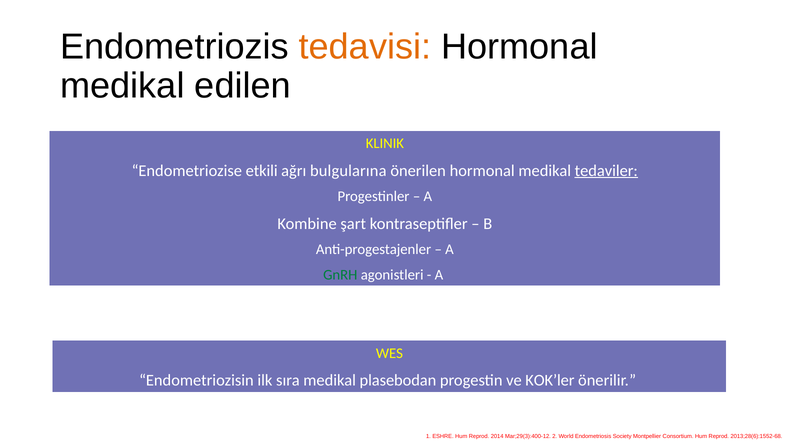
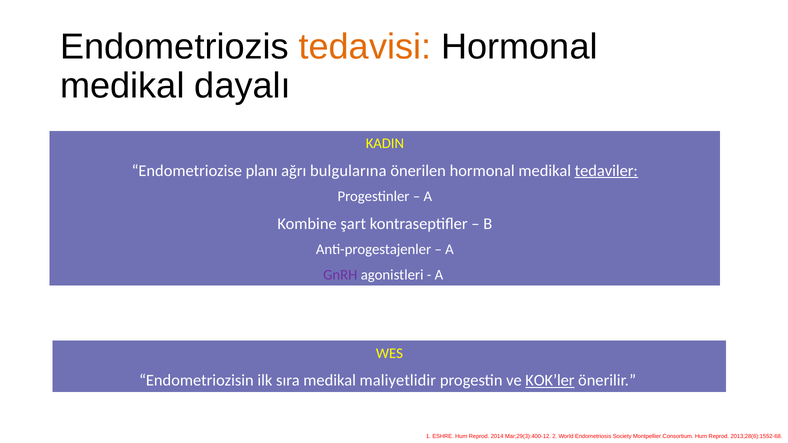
edilen: edilen -> dayalı
KLINIK: KLINIK -> KADIN
etkili: etkili -> planı
GnRH colour: green -> purple
plasebodan: plasebodan -> maliyetlidir
KOK’ler underline: none -> present
